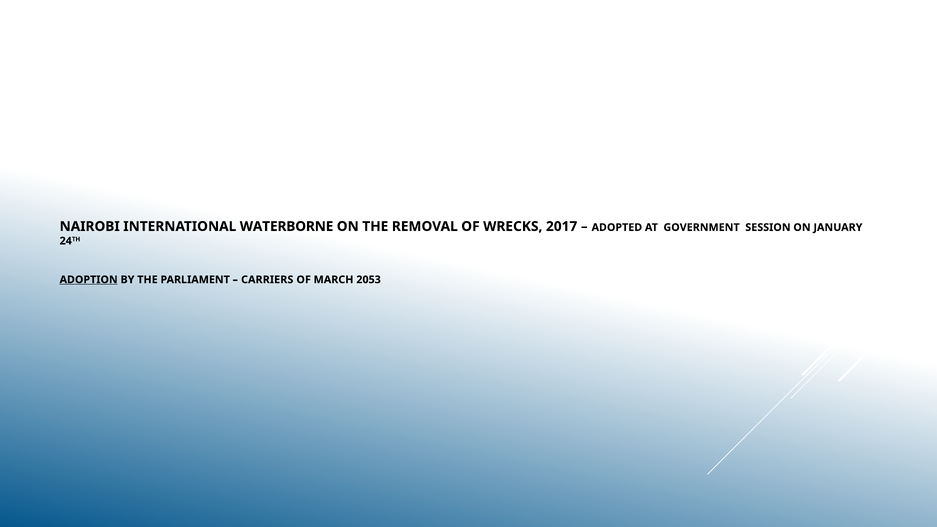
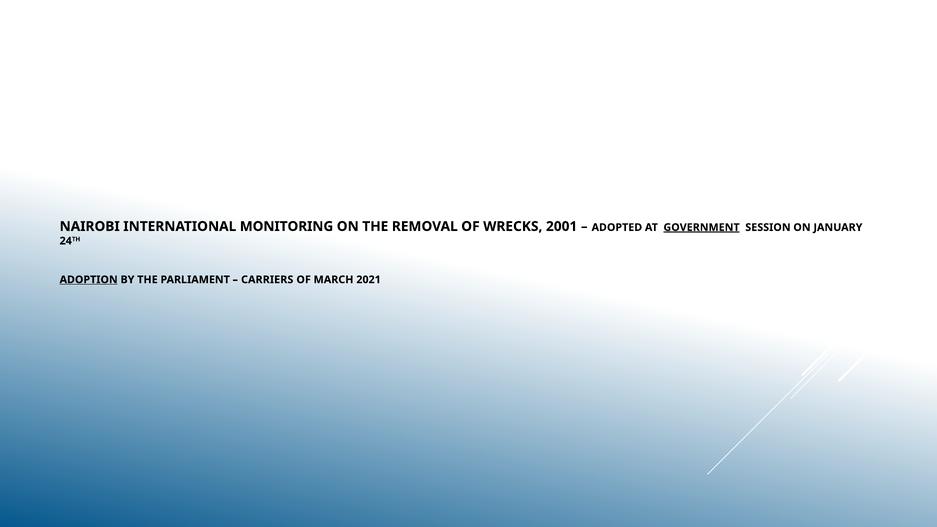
WATERBORNE: WATERBORNE -> MONITORING
2017: 2017 -> 2001
GOVERNMENT underline: none -> present
2053: 2053 -> 2021
